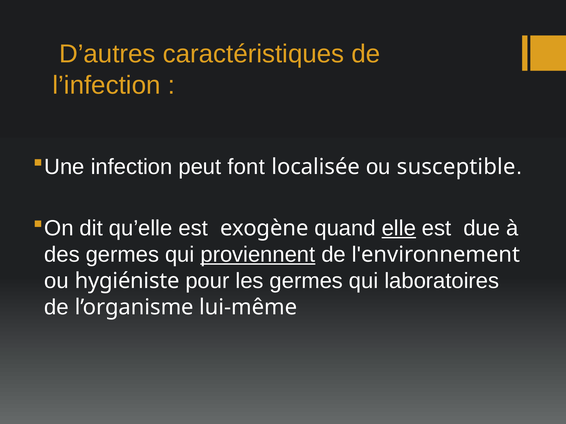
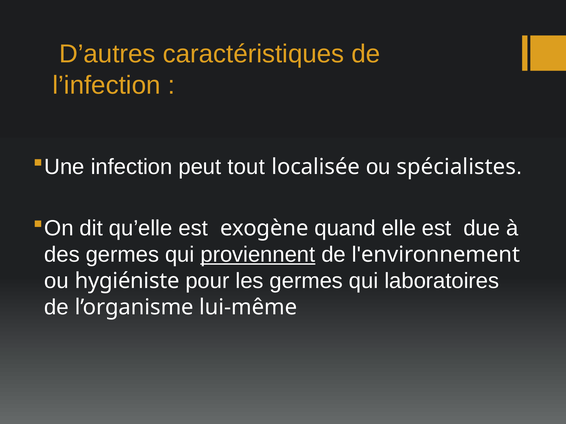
font: font -> tout
susceptible: susceptible -> spécialistes
elle underline: present -> none
